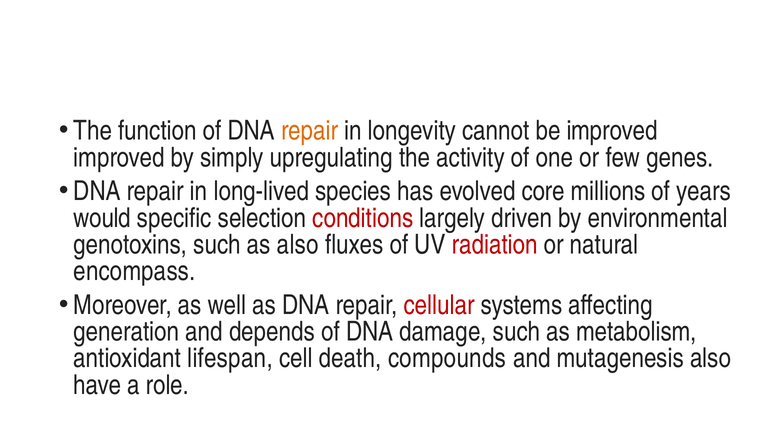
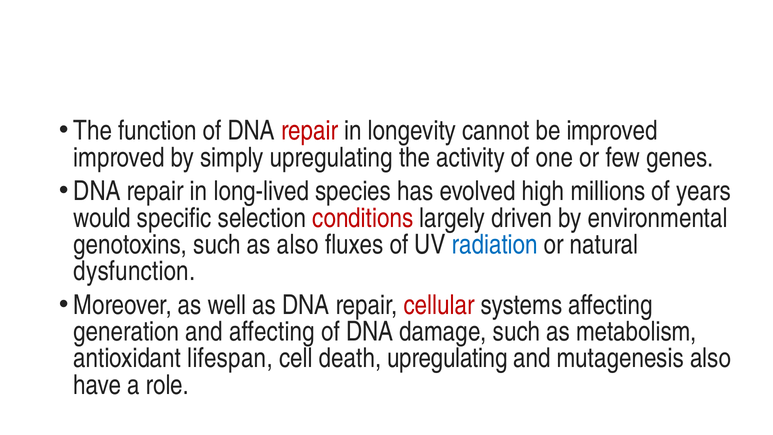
repair at (310, 131) colour: orange -> red
core: core -> high
radiation colour: red -> blue
encompass: encompass -> dysfunction
and depends: depends -> affecting
death compounds: compounds -> upregulating
